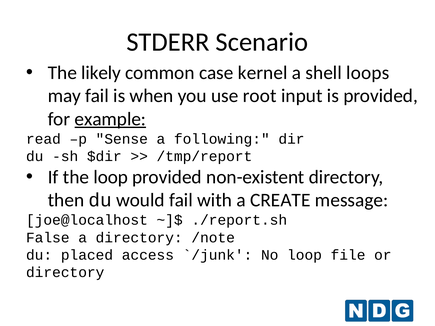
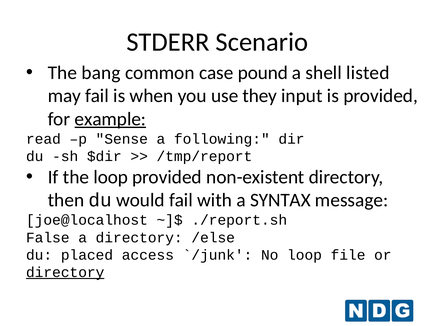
likely: likely -> bang
kernel: kernel -> pound
loops: loops -> listed
root: root -> they
CREATE: CREATE -> SYNTAX
/note: /note -> /else
directory at (65, 273) underline: none -> present
